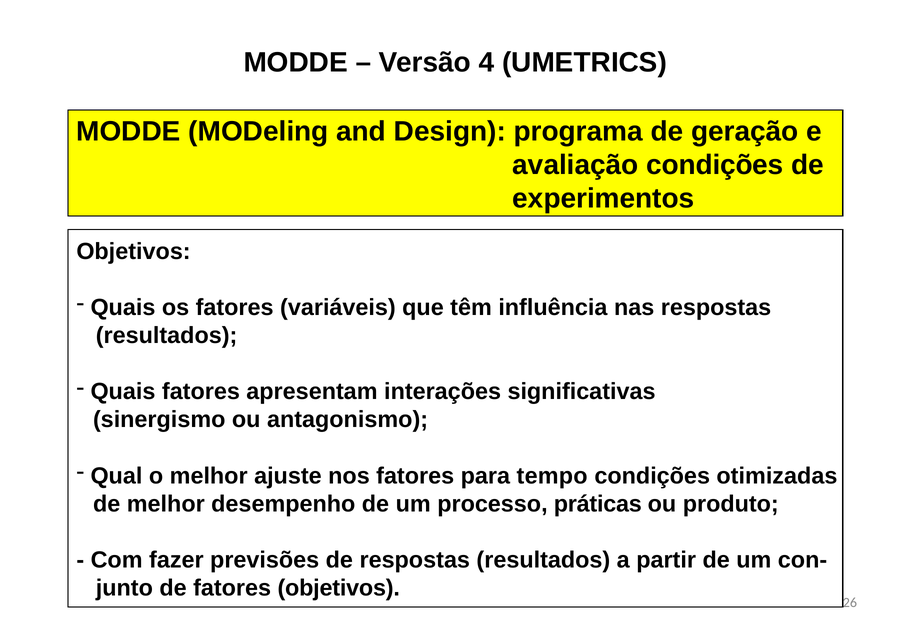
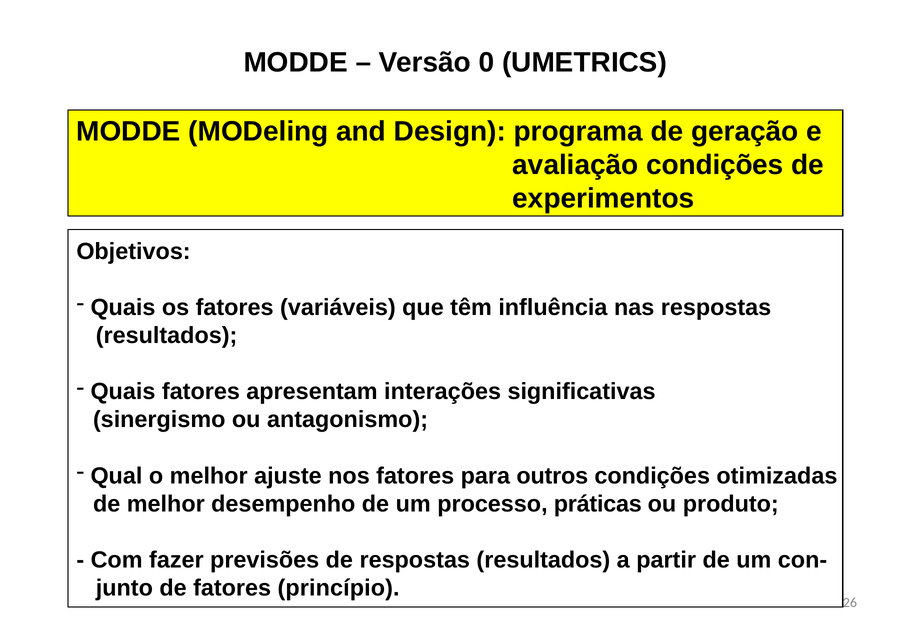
4: 4 -> 0
tempo: tempo -> outros
fatores objetivos: objetivos -> princípio
